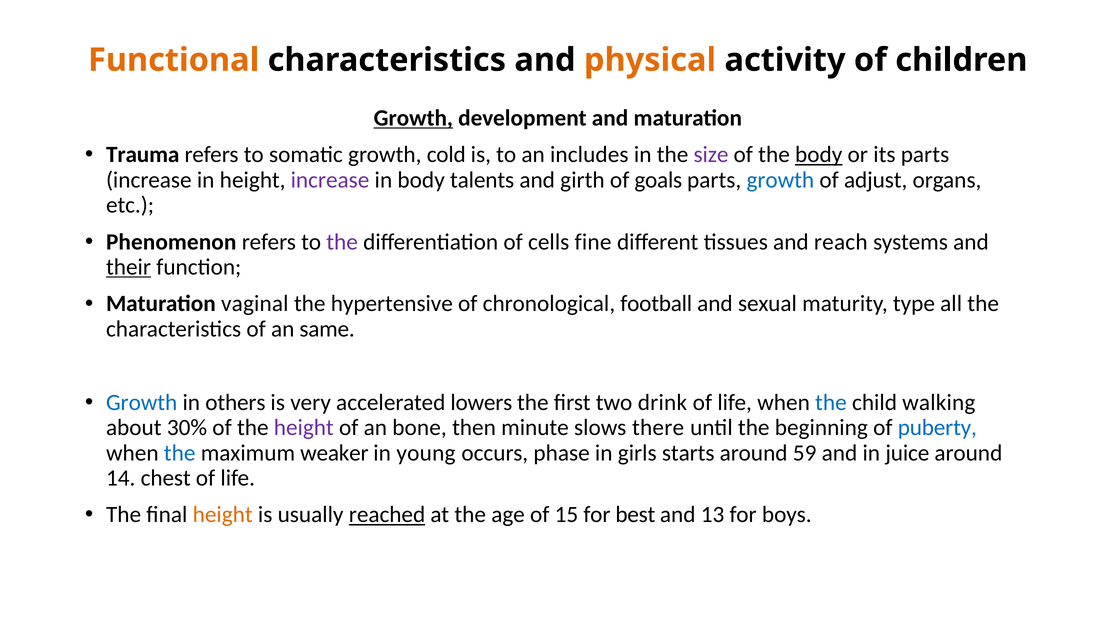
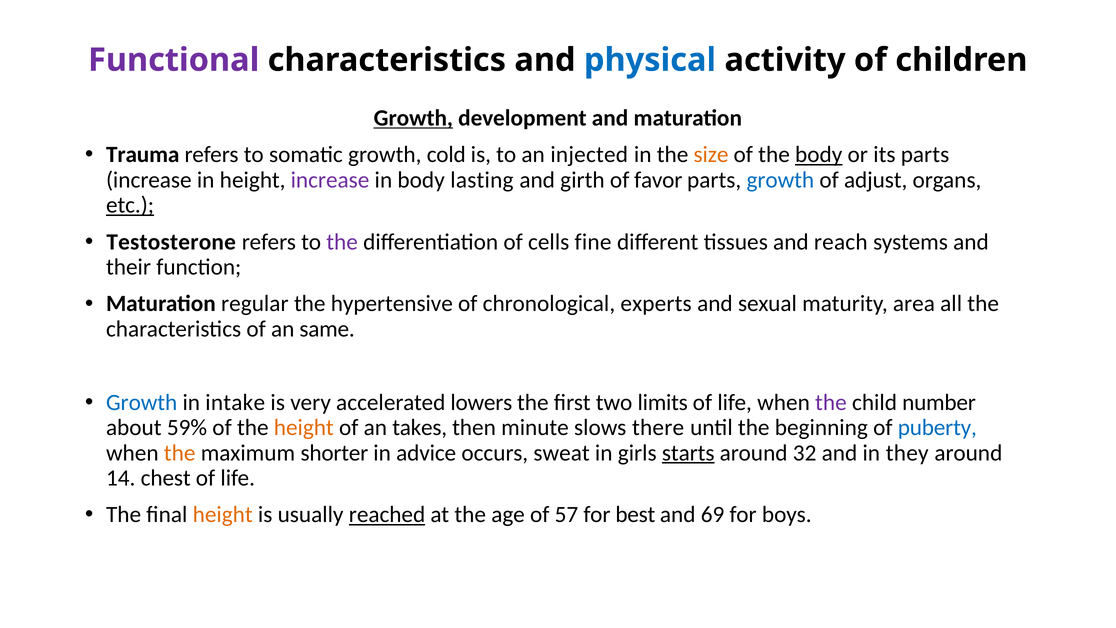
Functional colour: orange -> purple
physical colour: orange -> blue
includes: includes -> injected
size colour: purple -> orange
talents: talents -> lasting
goals: goals -> favor
etc underline: none -> present
Phenomenon: Phenomenon -> Testosterone
their underline: present -> none
vaginal: vaginal -> regular
football: football -> experts
type: type -> area
others: others -> intake
drink: drink -> limits
the at (831, 402) colour: blue -> purple
walking: walking -> number
30%: 30% -> 59%
height at (304, 427) colour: purple -> orange
bone: bone -> takes
the at (180, 453) colour: blue -> orange
weaker: weaker -> shorter
young: young -> advice
phase: phase -> sweat
starts underline: none -> present
59: 59 -> 32
juice: juice -> they
15: 15 -> 57
13: 13 -> 69
